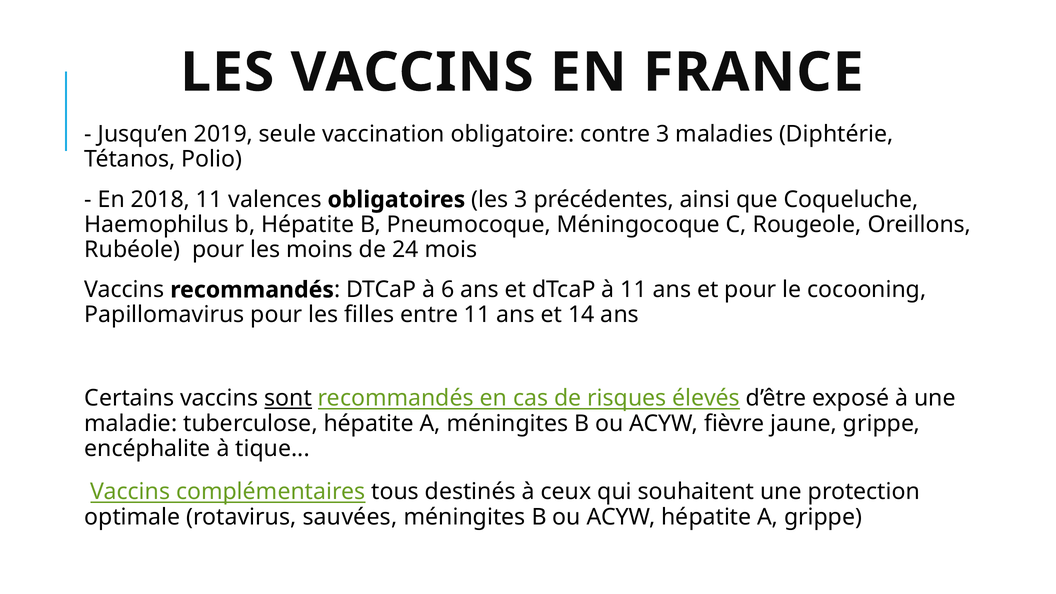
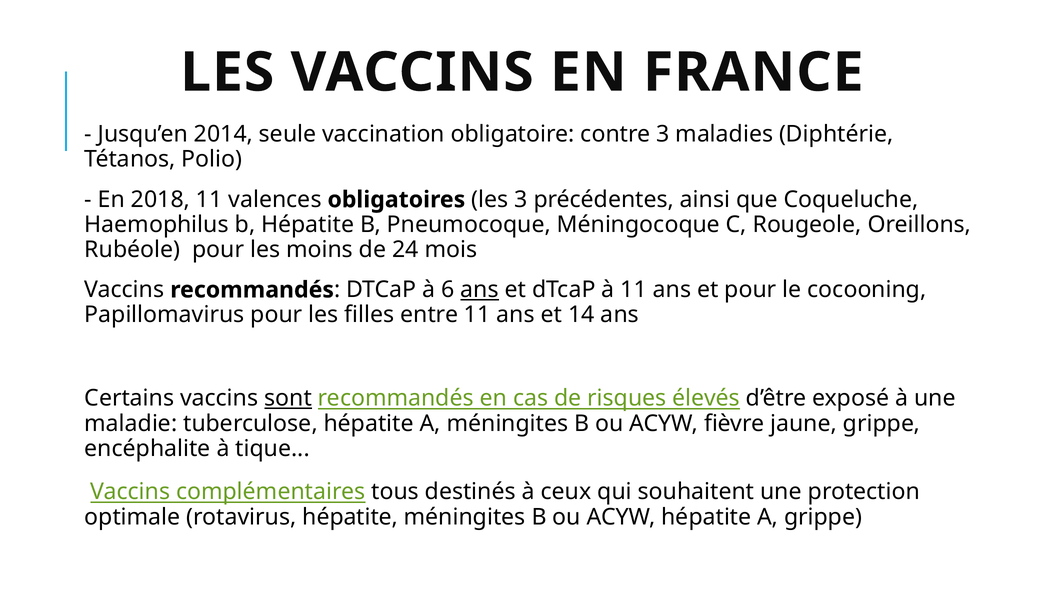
2019: 2019 -> 2014
ans at (480, 290) underline: none -> present
rotavirus sauvées: sauvées -> hépatite
